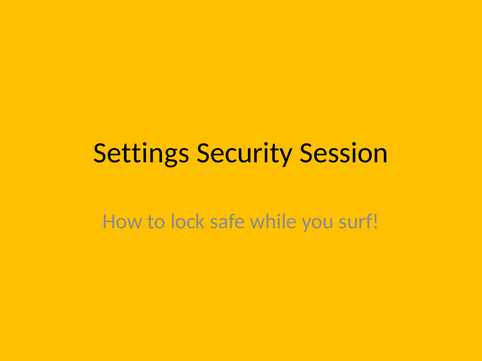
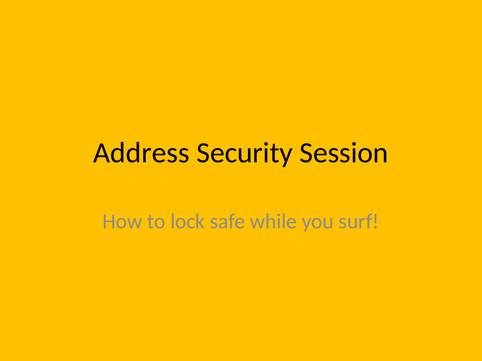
Settings: Settings -> Address
